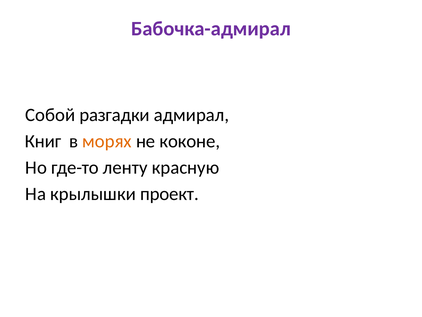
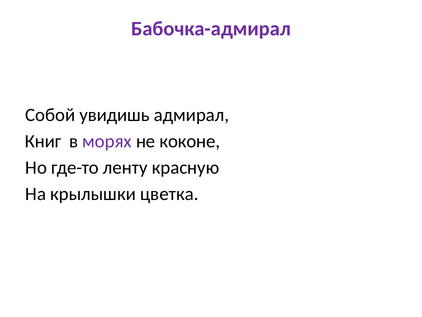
разгадки: разгадки -> увидишь
морях colour: orange -> purple
проект: проект -> цветка
